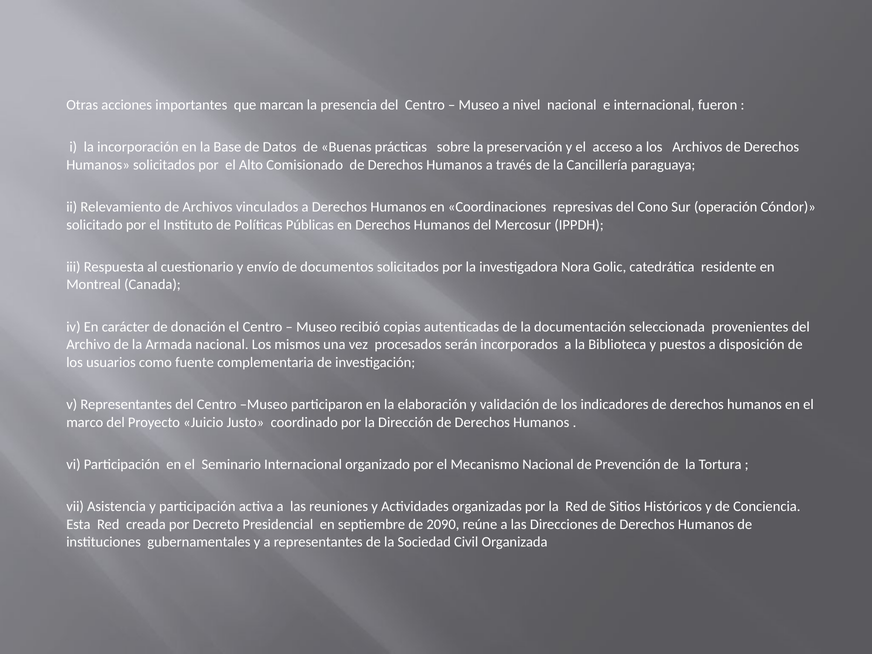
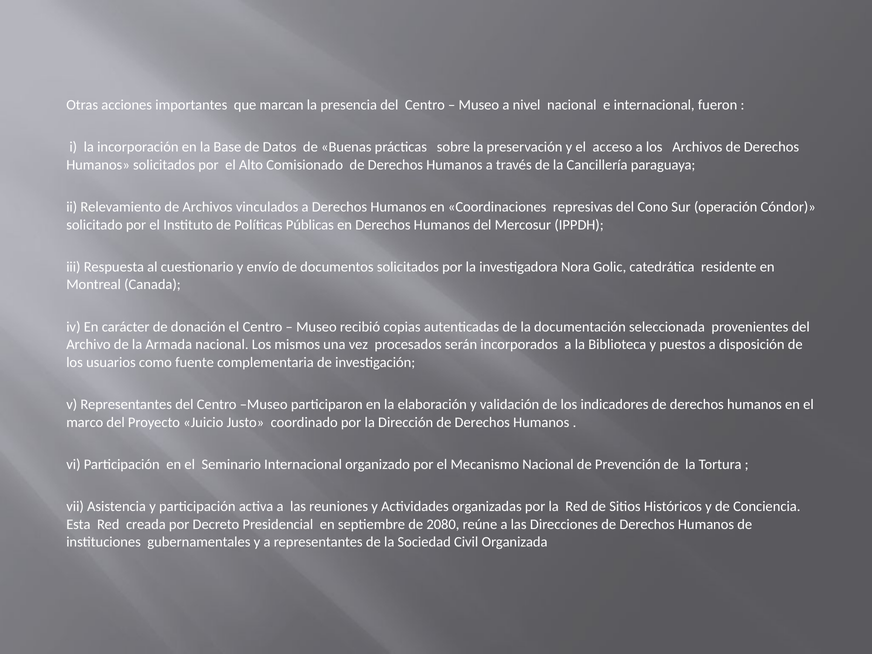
2090: 2090 -> 2080
